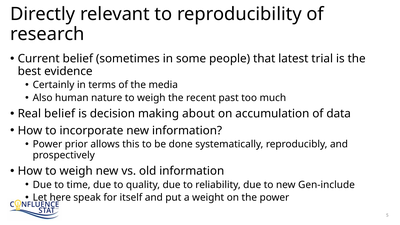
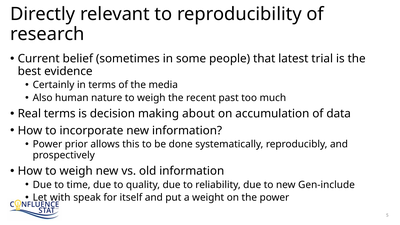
Real belief: belief -> terms
here: here -> with
